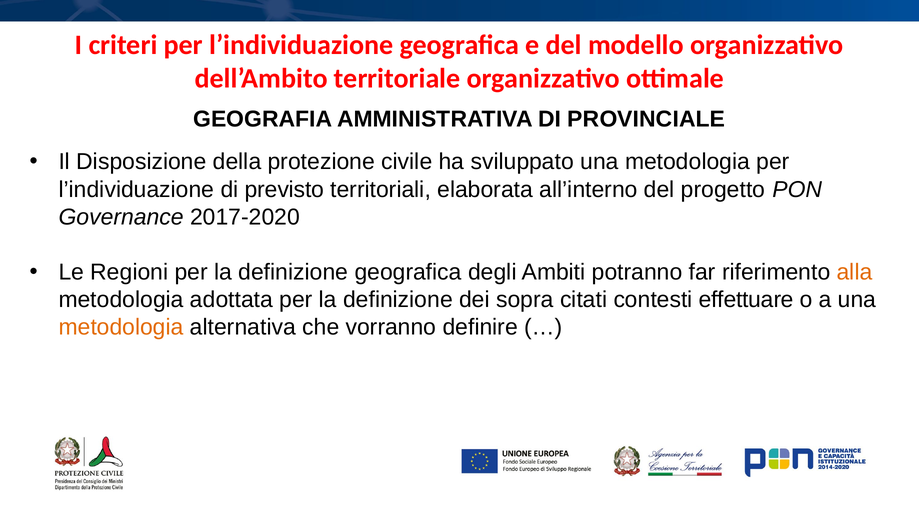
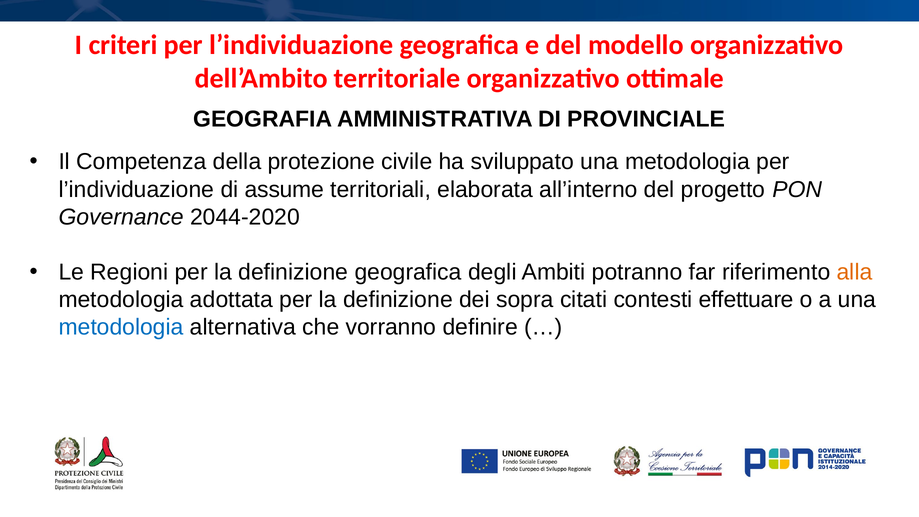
Disposizione: Disposizione -> Competenza
previsto: previsto -> assume
2017-2020: 2017-2020 -> 2044-2020
metodologia at (121, 327) colour: orange -> blue
